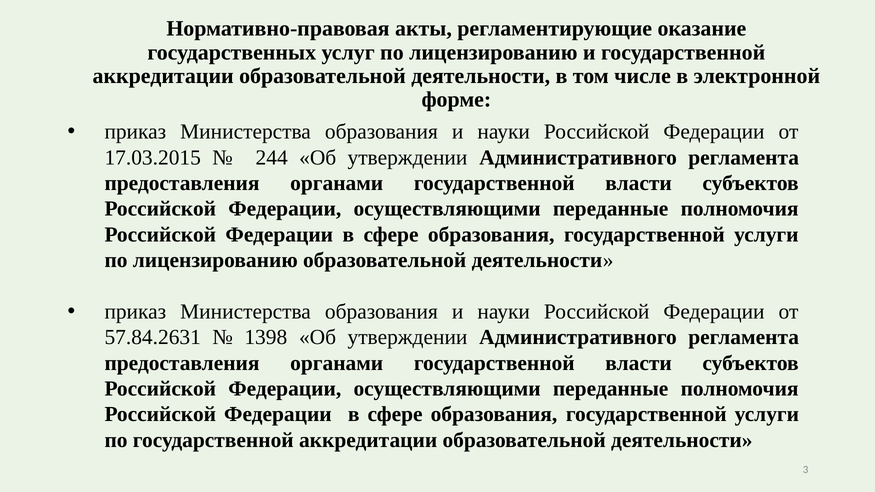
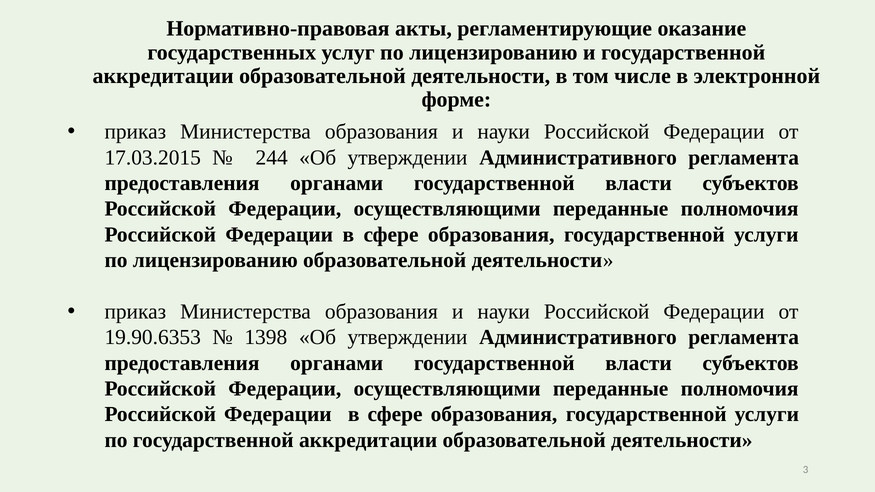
57.84.2631: 57.84.2631 -> 19.90.6353
